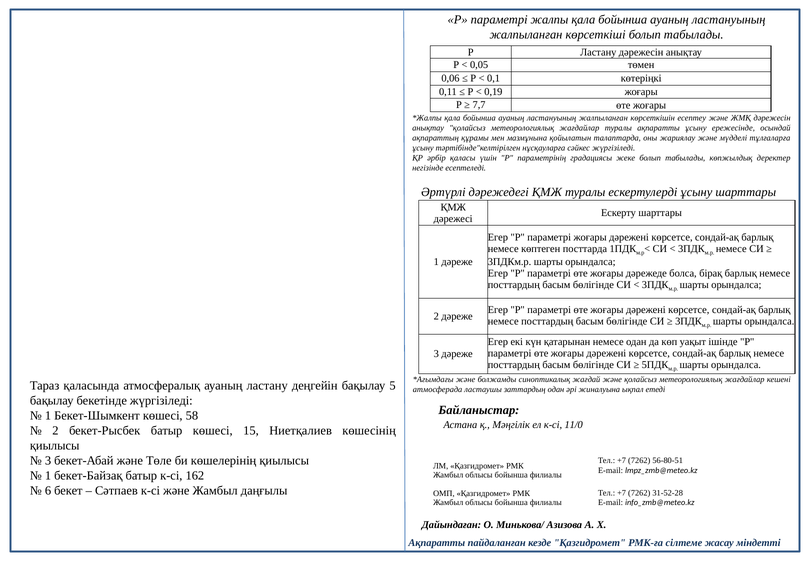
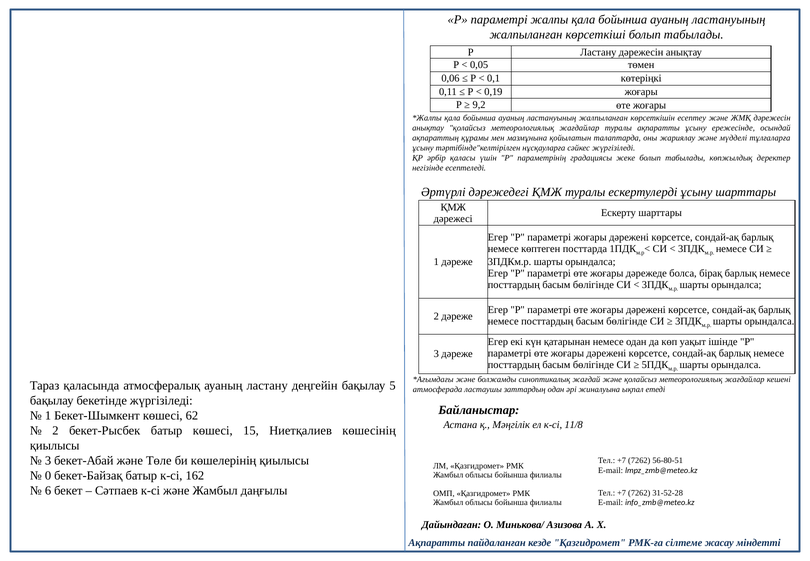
7,7: 7,7 -> 9,2
58: 58 -> 62
11/0: 11/0 -> 11/8
1 at (48, 475): 1 -> 0
